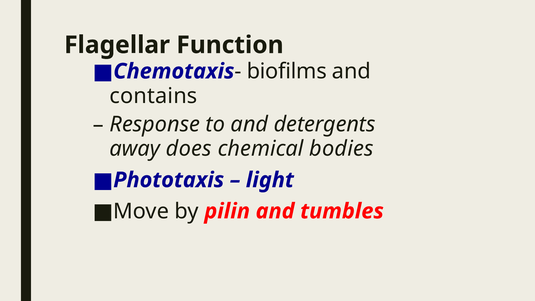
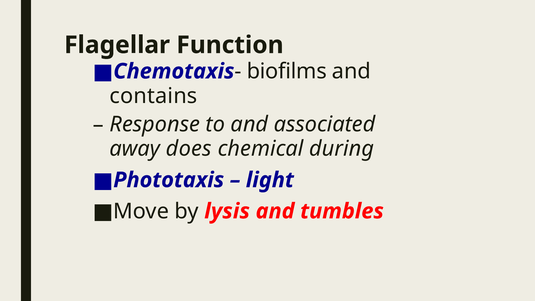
detergents: detergents -> associated
bodies: bodies -> during
pilin: pilin -> lysis
